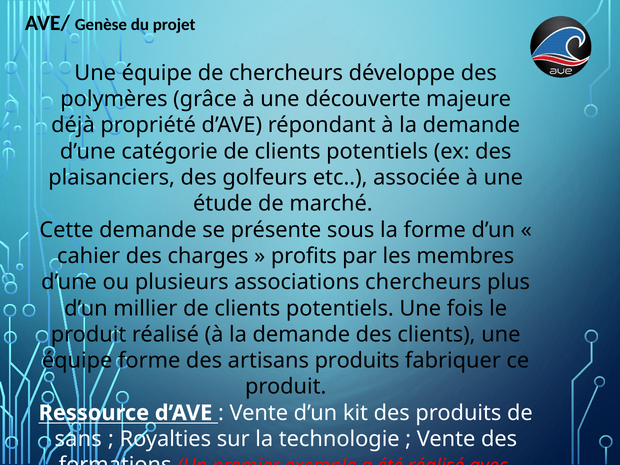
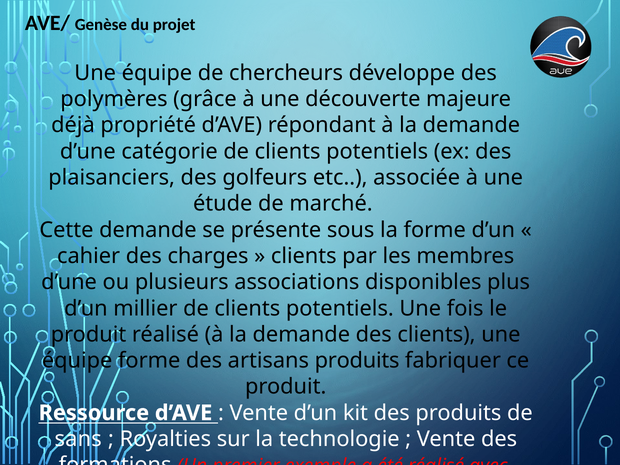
profits at (304, 256): profits -> clients
associations chercheurs: chercheurs -> disponibles
